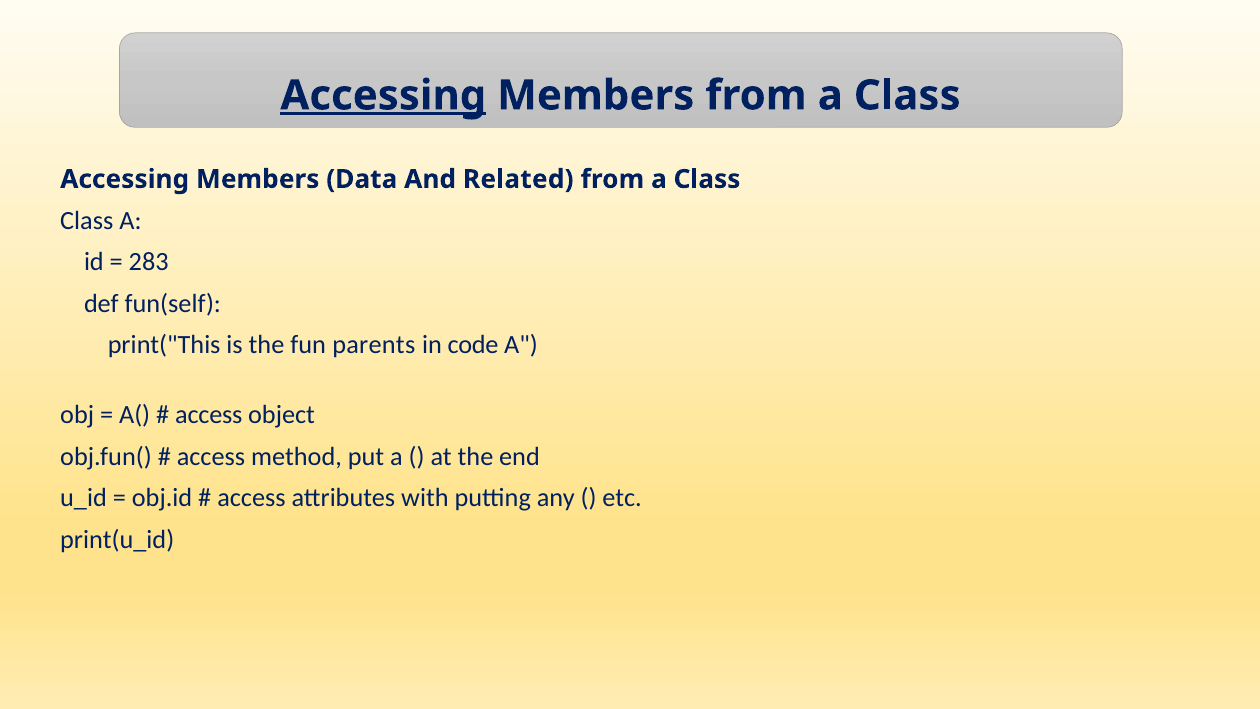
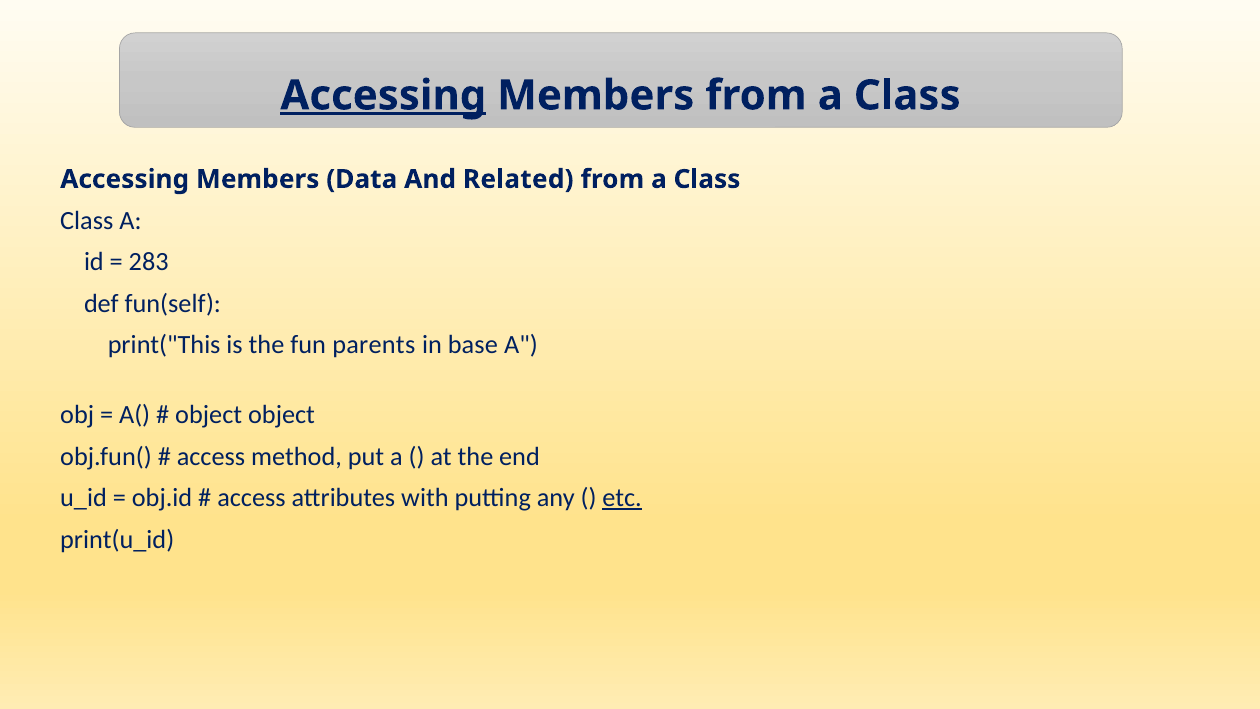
code: code -> base
access at (209, 415): access -> object
etc underline: none -> present
